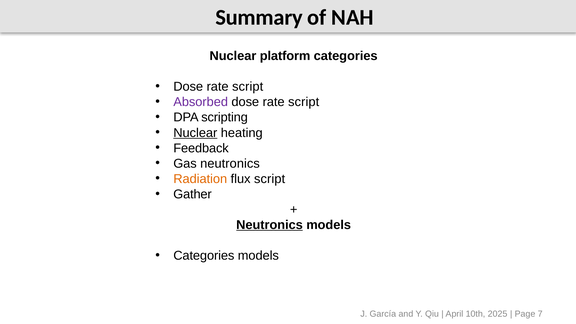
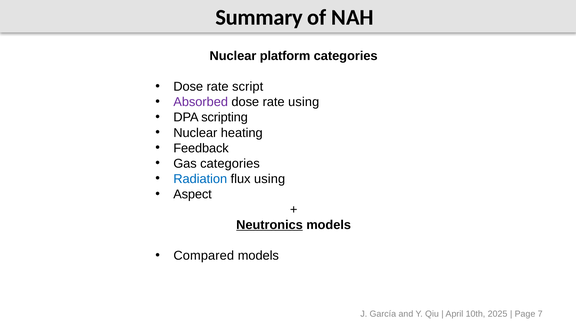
script at (304, 102): script -> using
Nuclear at (195, 133) underline: present -> none
Gas neutronics: neutronics -> categories
Radiation colour: orange -> blue
flux script: script -> using
Gather: Gather -> Aspect
Categories at (204, 256): Categories -> Compared
